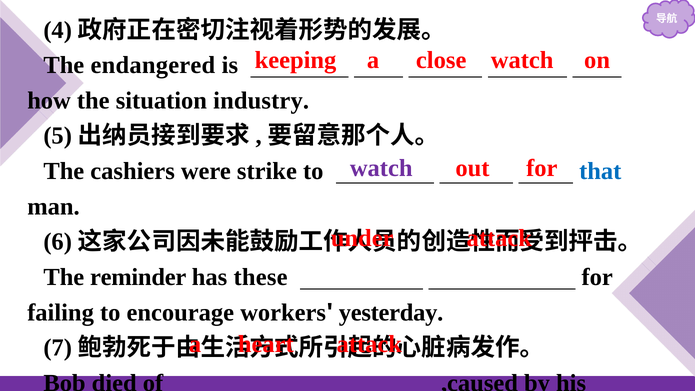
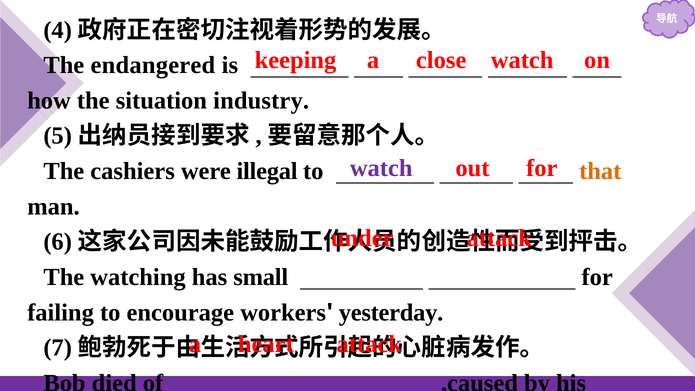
strike: strike -> illegal
that colour: blue -> orange
reminder: reminder -> watching
these: these -> small
